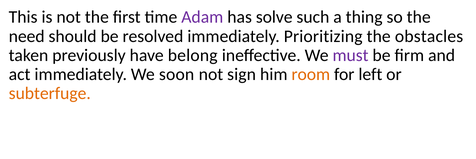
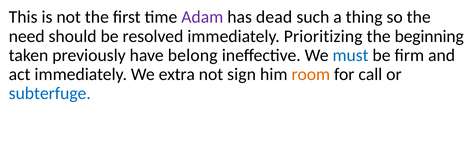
solve: solve -> dead
obstacles: obstacles -> beginning
must colour: purple -> blue
soon: soon -> extra
left: left -> call
subterfuge colour: orange -> blue
